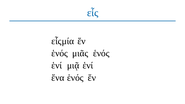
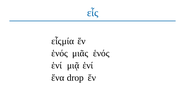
ἕνα ἑνός: ἑνός -> drop
